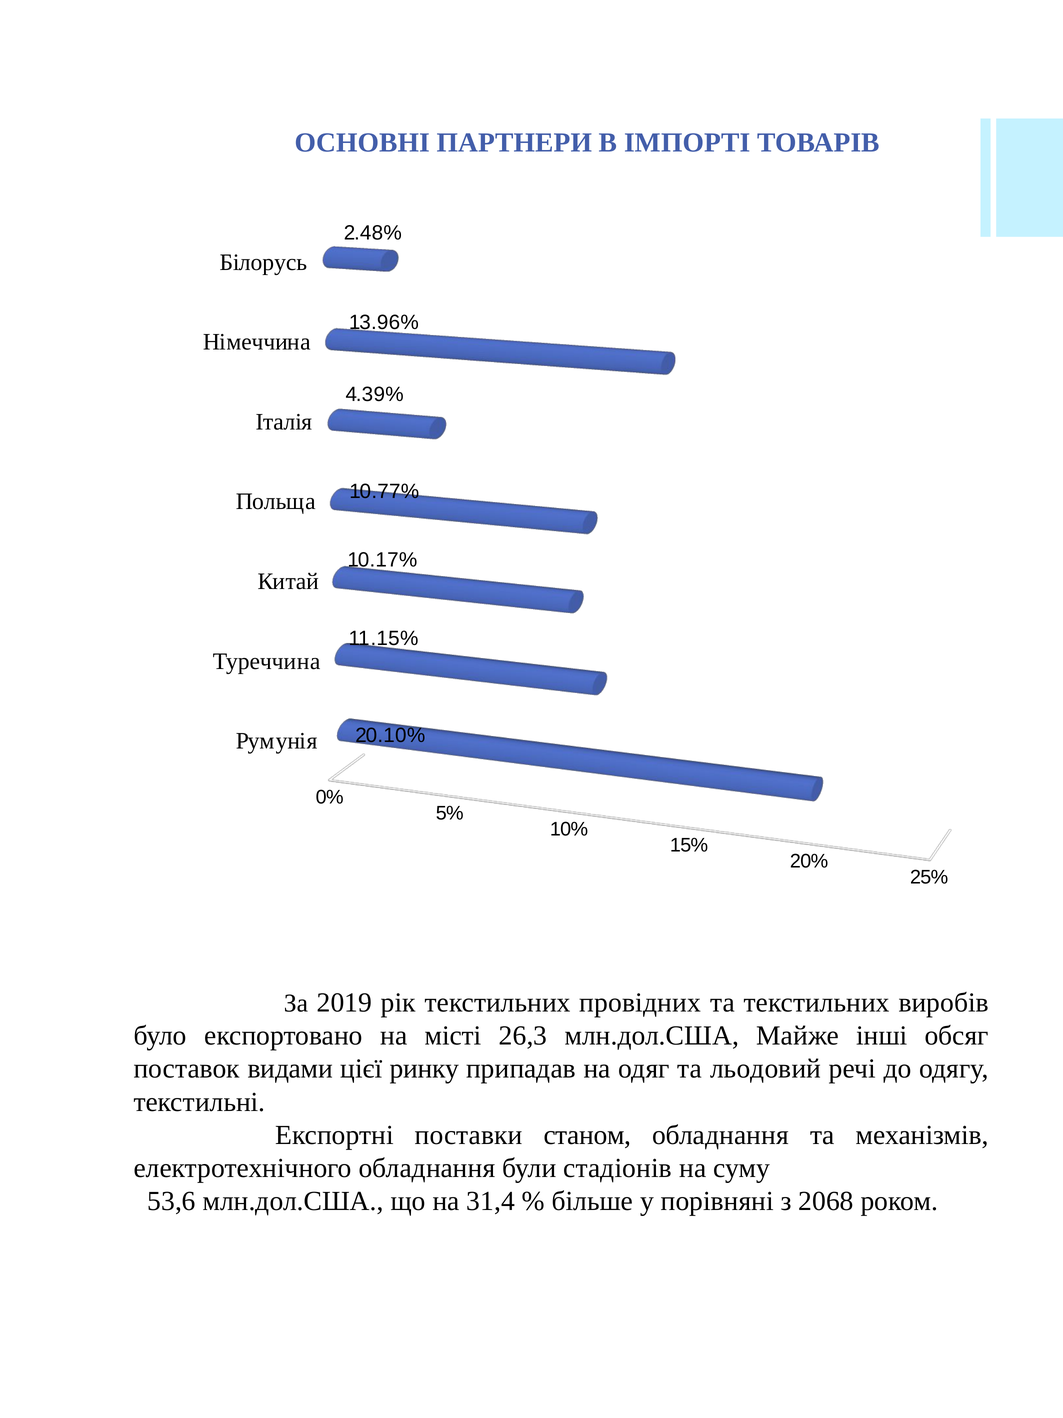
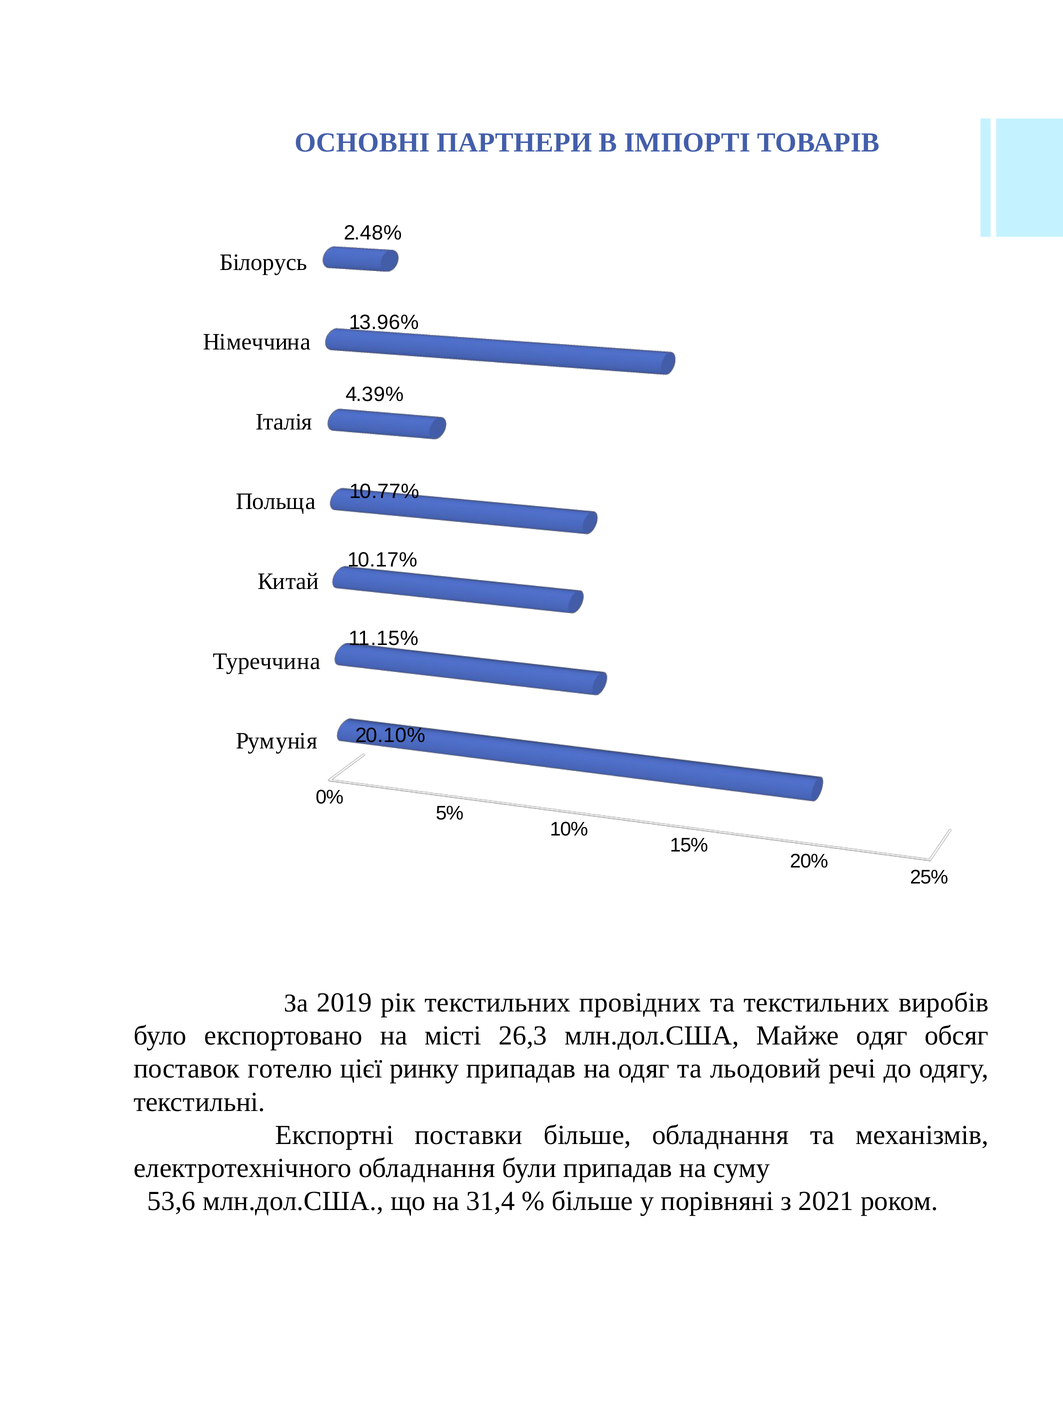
Майже інші: інші -> одяг
видами: видами -> готелю
поставки станом: станом -> більше
були стадіонів: стадіонів -> припадав
2068: 2068 -> 2021
